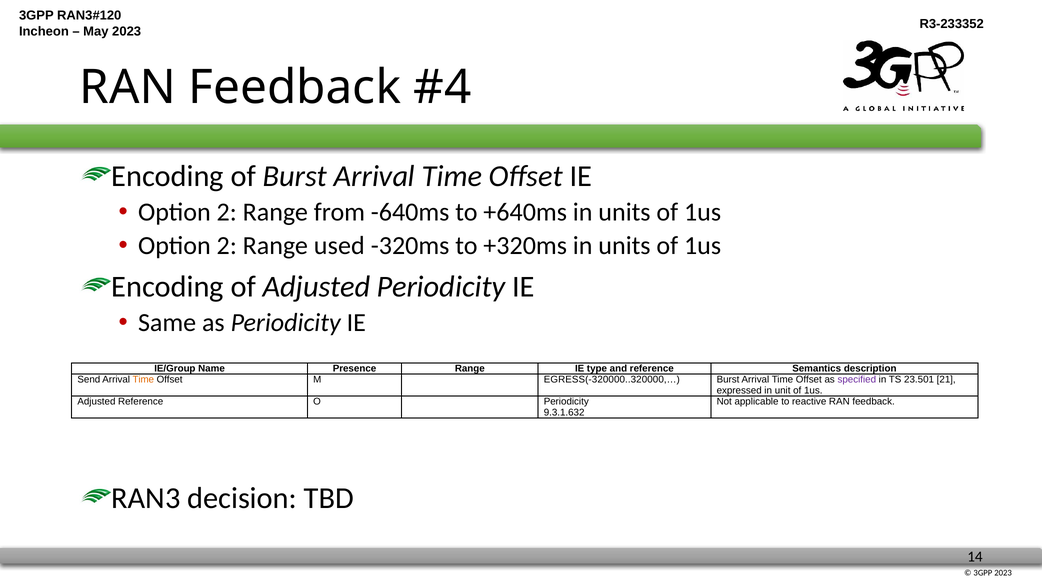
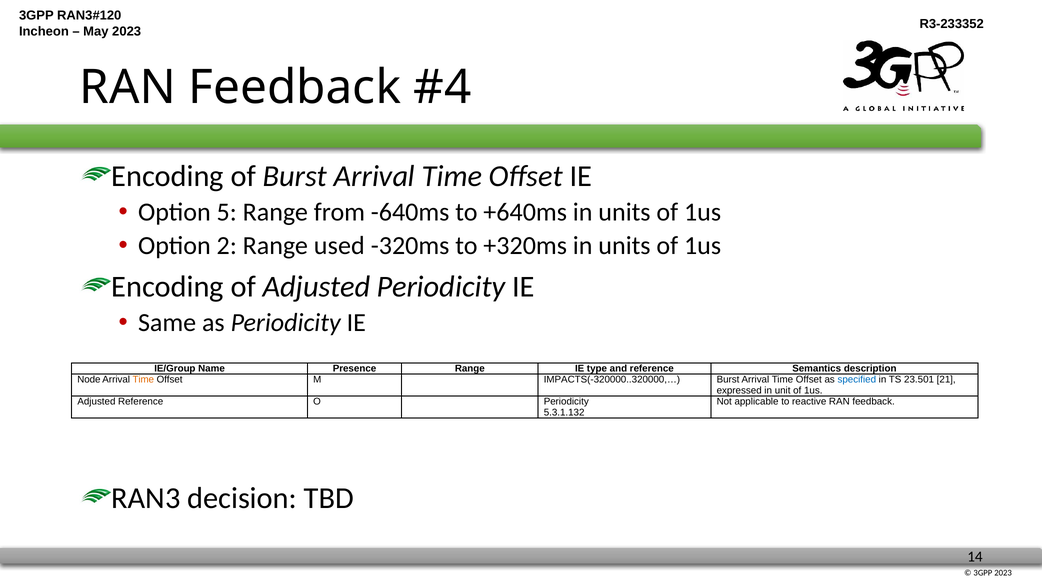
2 at (227, 212): 2 -> 5
Send: Send -> Node
EGRESS(-320000..320000,…: EGRESS(-320000..320000,… -> IMPACTS(-320000..320000,…
specified colour: purple -> blue
9.3.1.632: 9.3.1.632 -> 5.3.1.132
